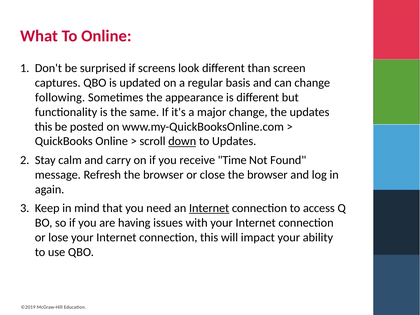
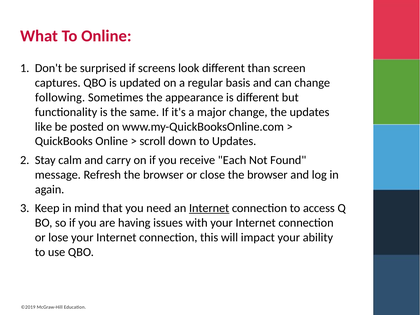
this at (43, 127): this -> like
down underline: present -> none
Time: Time -> Each
